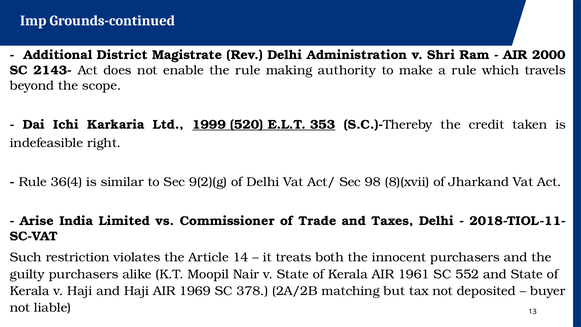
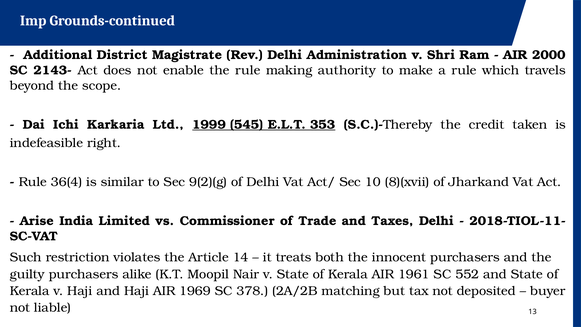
520: 520 -> 545
98: 98 -> 10
